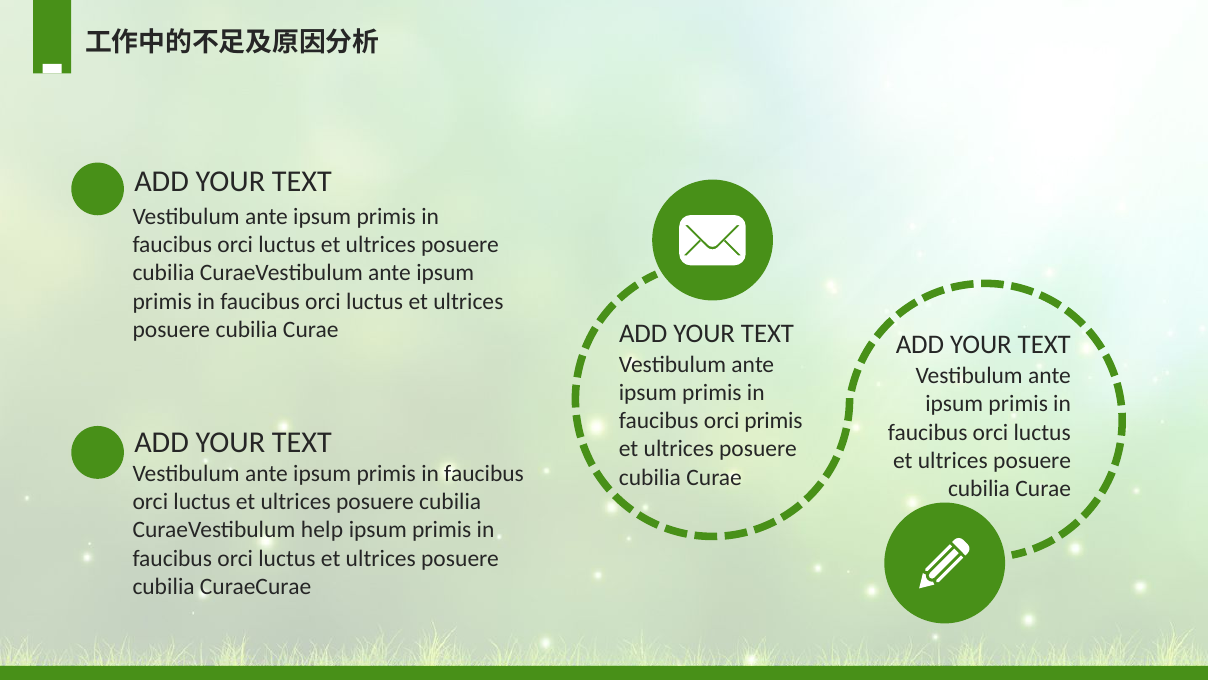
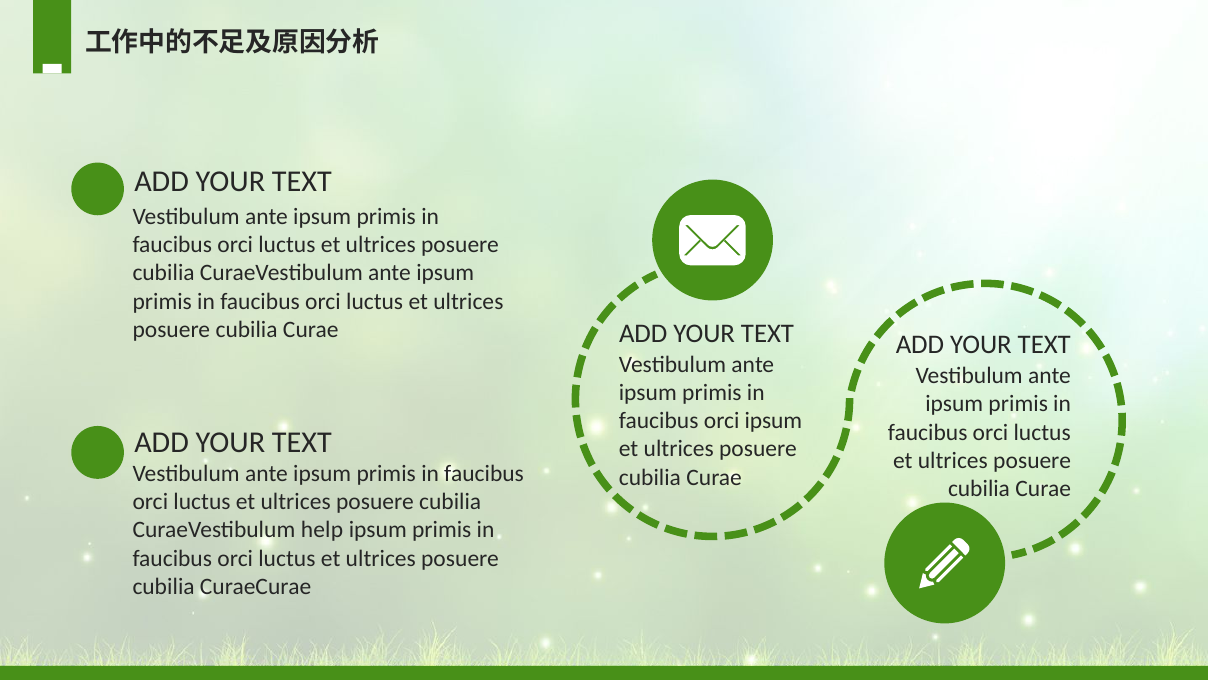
orci primis: primis -> ipsum
